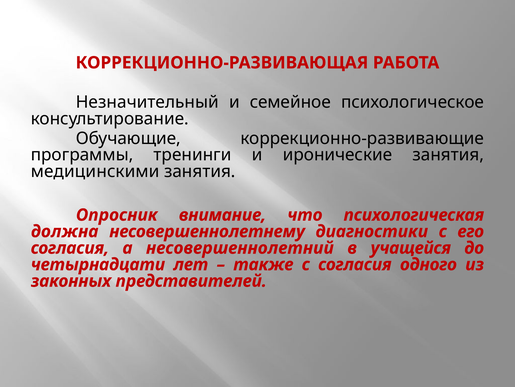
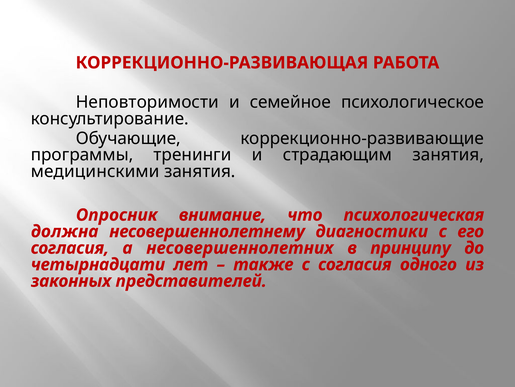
Незначительный: Незначительный -> Неповторимости
иронические: иронические -> страдающим
несовершеннолетний: несовершеннолетний -> несовершеннолетних
учащейся: учащейся -> принципу
